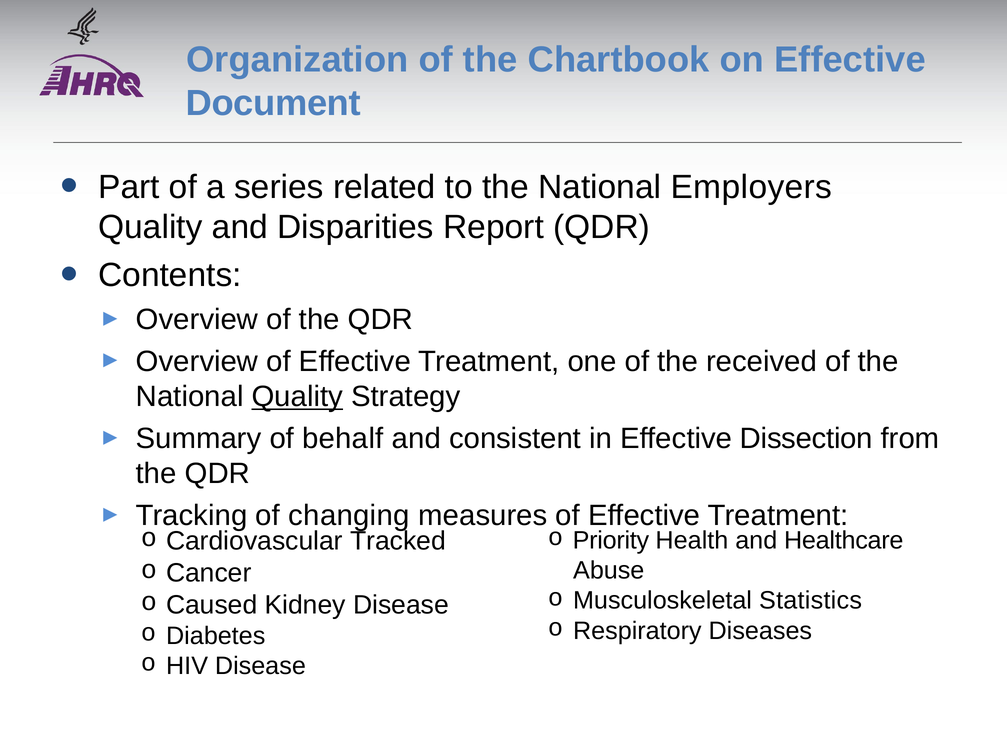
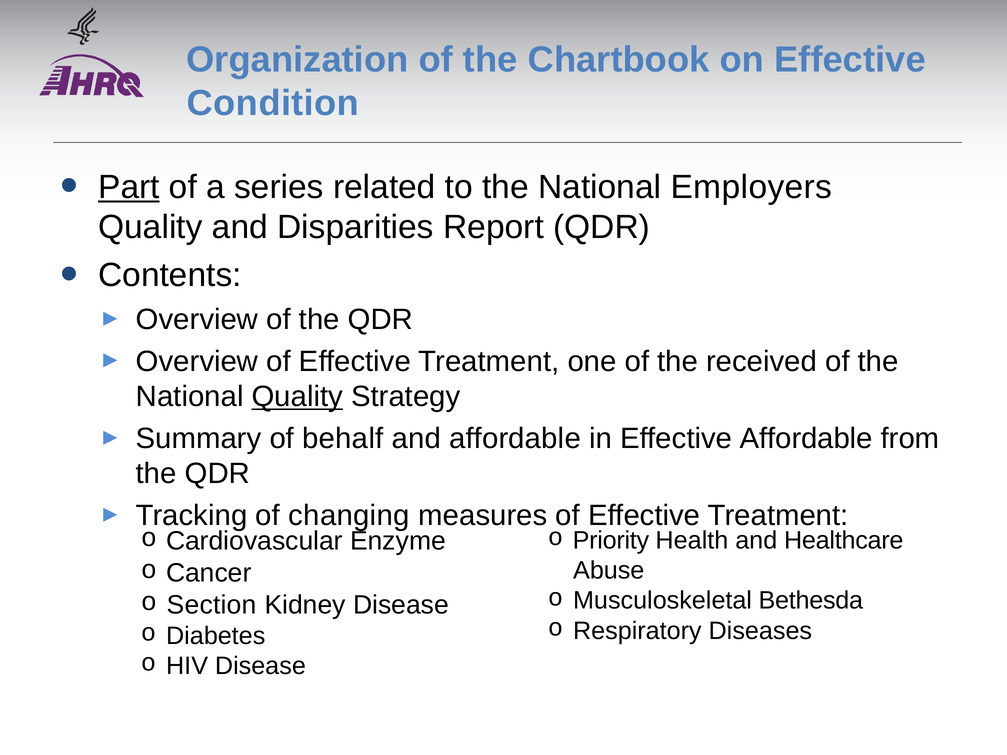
Document: Document -> Condition
Part underline: none -> present
and consistent: consistent -> affordable
Effective Dissection: Dissection -> Affordable
Tracked: Tracked -> Enzyme
Statistics: Statistics -> Bethesda
Caused: Caused -> Section
